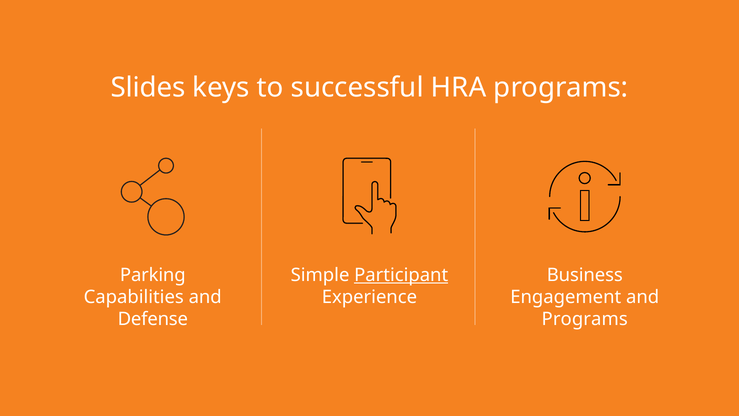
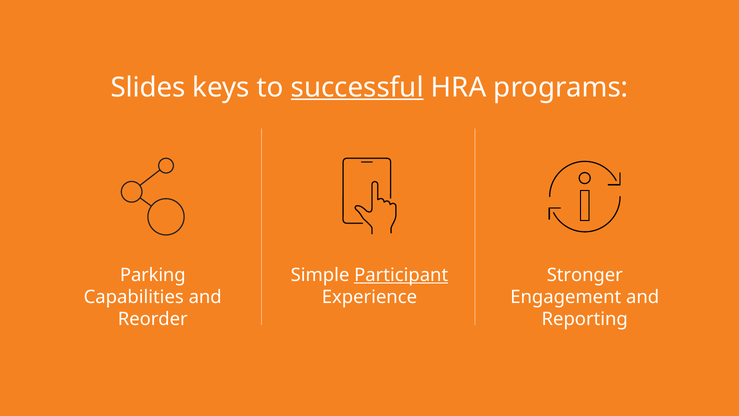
successful underline: none -> present
Business: Business -> Stronger
Defense: Defense -> Reorder
Programs at (585, 319): Programs -> Reporting
